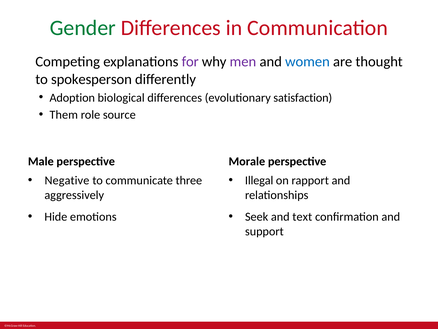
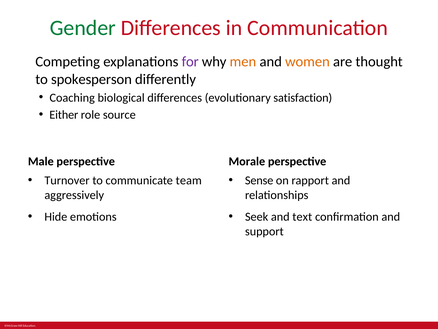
men colour: purple -> orange
women colour: blue -> orange
Adoption: Adoption -> Coaching
Them: Them -> Either
Negative: Negative -> Turnover
three: three -> team
Illegal: Illegal -> Sense
